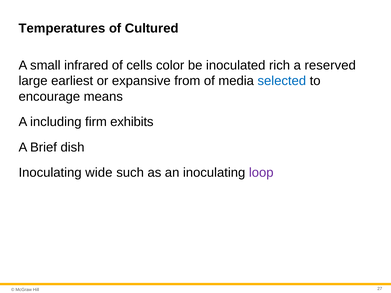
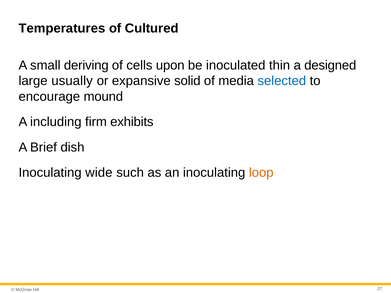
infrared: infrared -> deriving
color: color -> upon
rich: rich -> thin
reserved: reserved -> designed
earliest: earliest -> usually
from: from -> solid
means: means -> mound
loop colour: purple -> orange
